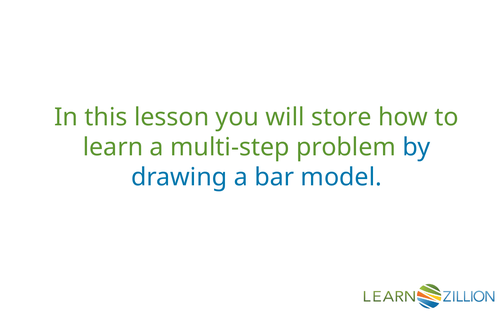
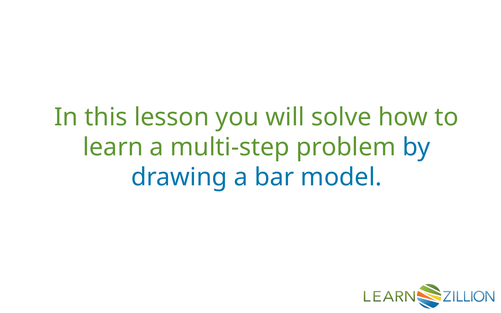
store: store -> solve
